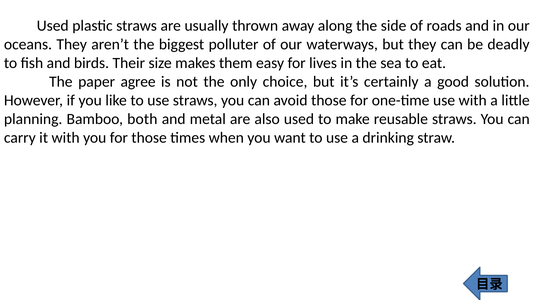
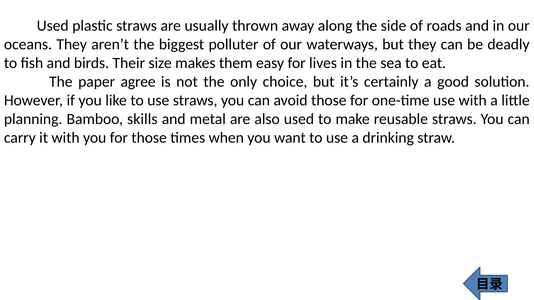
both: both -> skills
